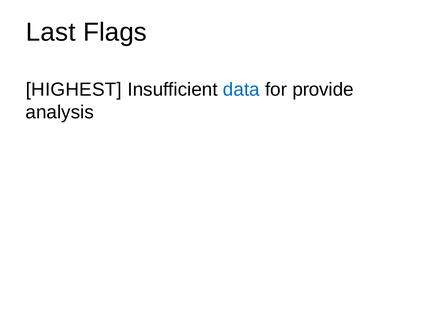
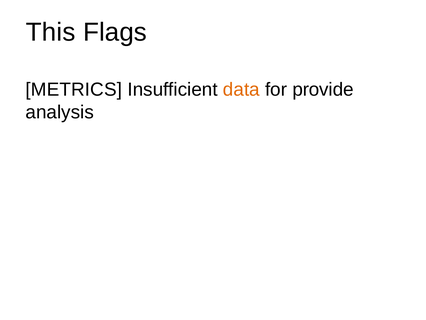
Last: Last -> This
HIGHEST: HIGHEST -> METRICS
data colour: blue -> orange
